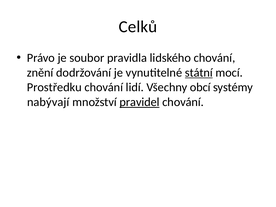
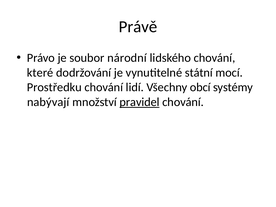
Celků: Celků -> Právě
pravidla: pravidla -> národní
znění: znění -> které
státní underline: present -> none
